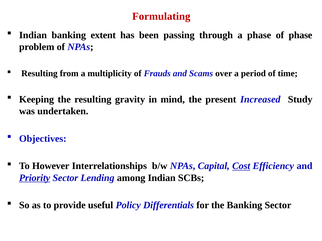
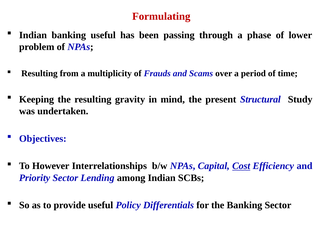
banking extent: extent -> useful
of phase: phase -> lower
Increased: Increased -> Structural
Priority underline: present -> none
